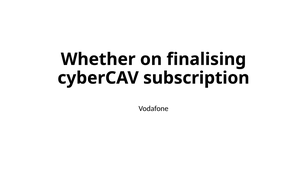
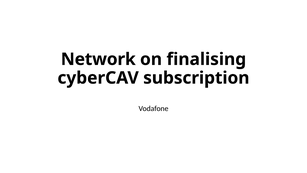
Whether: Whether -> Network
